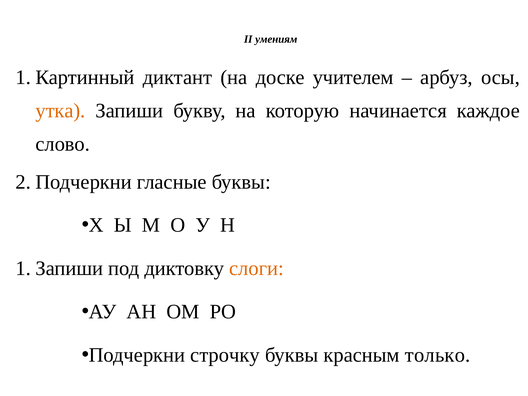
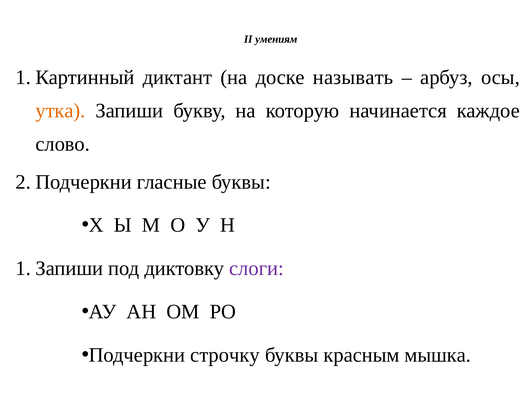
учителем: учителем -> называть
слоги colour: orange -> purple
только: только -> мышка
